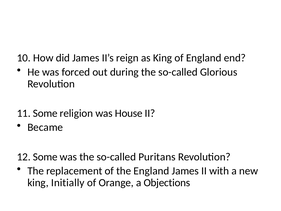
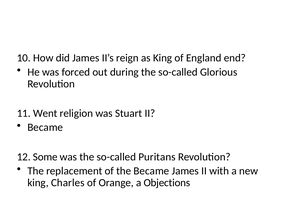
11 Some: Some -> Went
House: House -> Stuart
the England: England -> Became
Initially: Initially -> Charles
